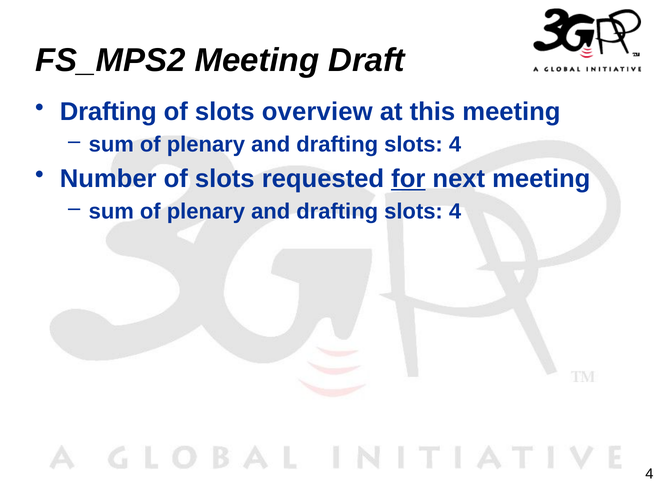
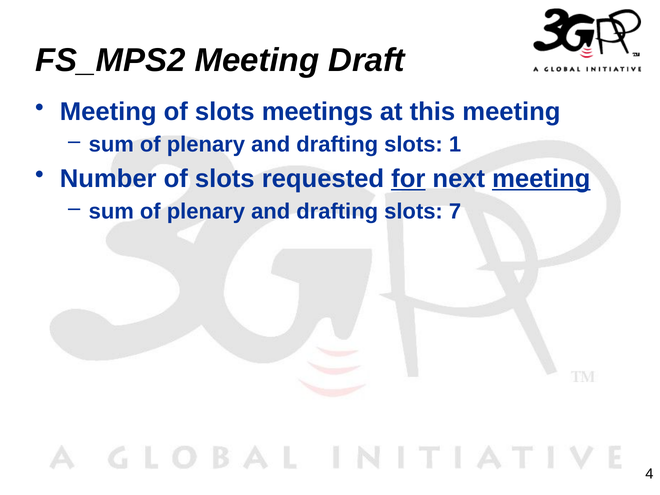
Drafting at (108, 112): Drafting -> Meeting
overview: overview -> meetings
4 at (455, 145): 4 -> 1
meeting at (541, 179) underline: none -> present
4 at (455, 211): 4 -> 7
